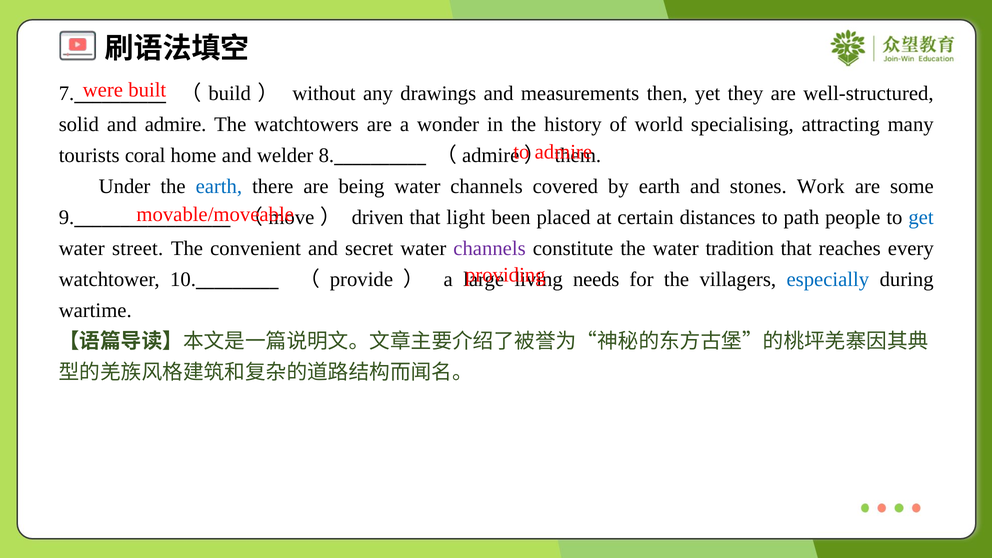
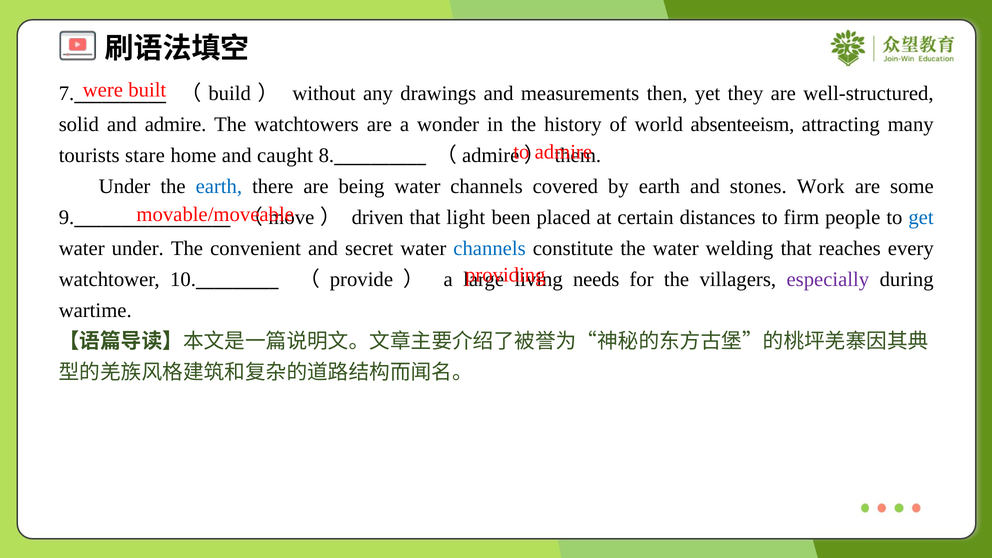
specialising: specialising -> absenteeism
coral: coral -> stare
welder: welder -> caught
path: path -> firm
water street: street -> under
channels at (490, 248) colour: purple -> blue
tradition: tradition -> welding
especially colour: blue -> purple
